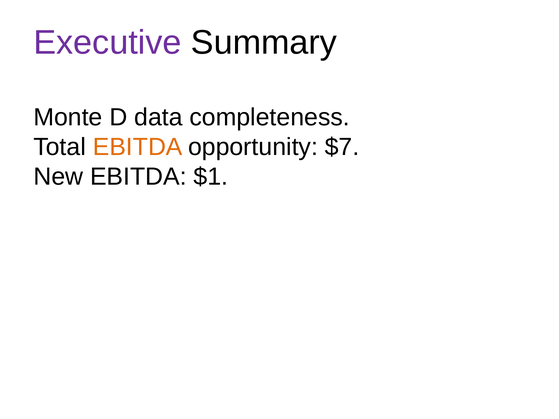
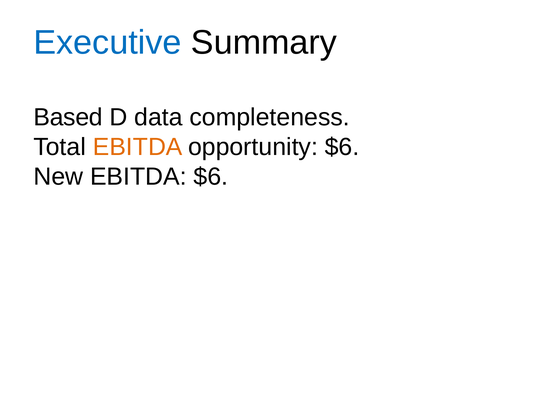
Executive colour: purple -> blue
Monte: Monte -> Based
opportunity $7: $7 -> $6
EBITDA $1: $1 -> $6
